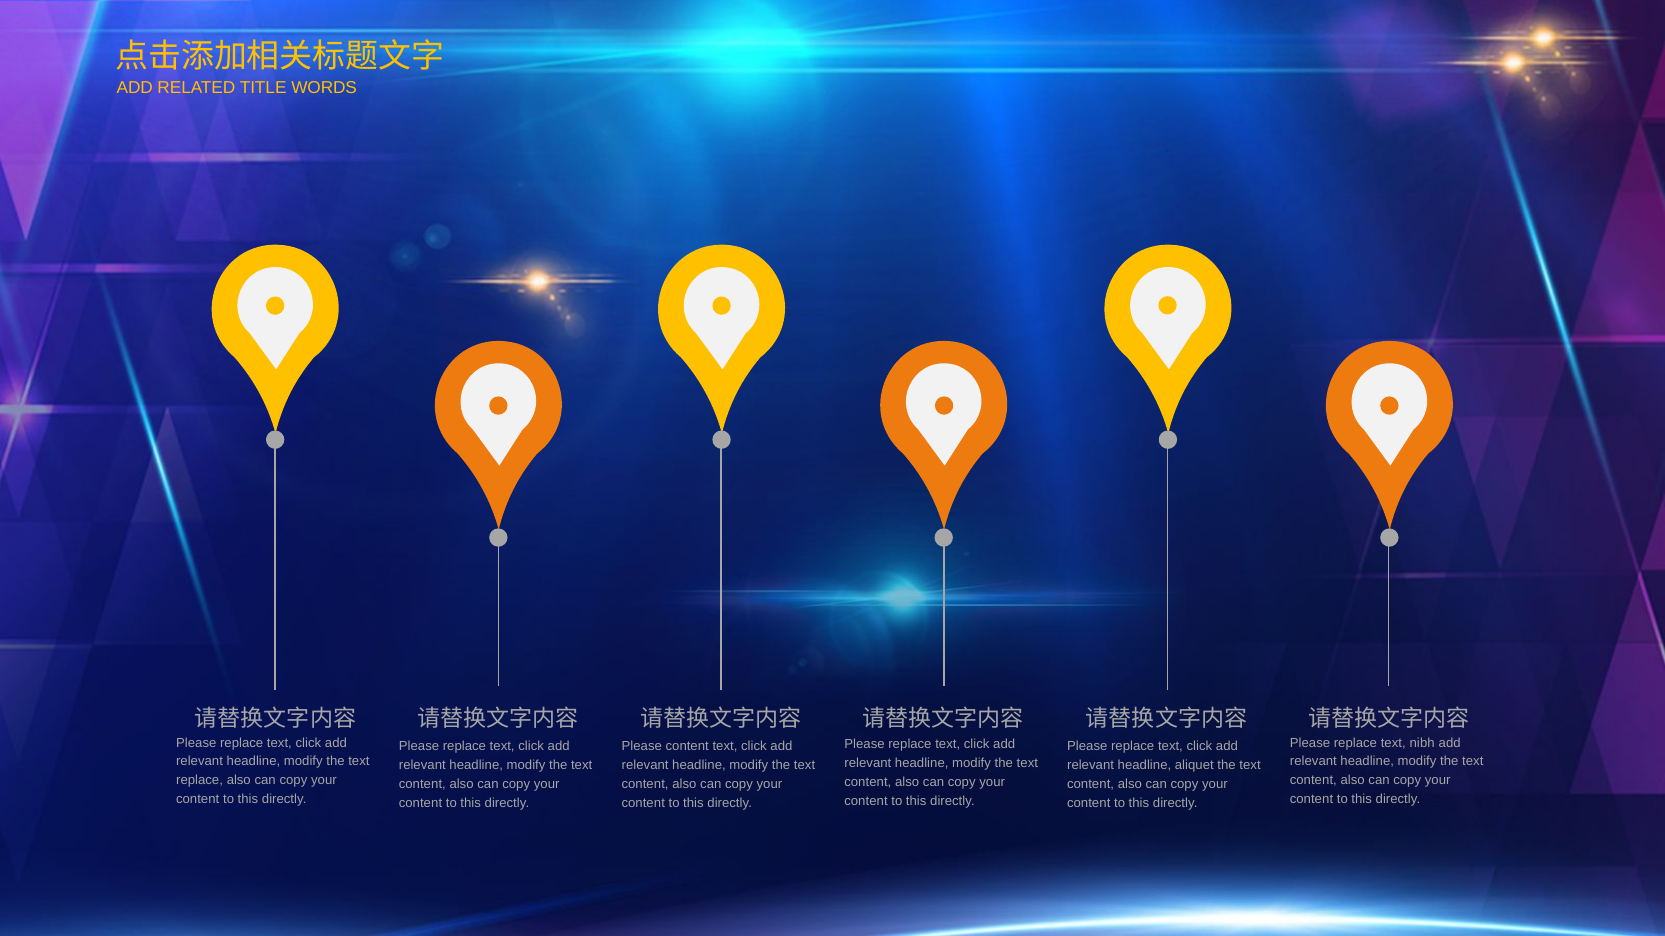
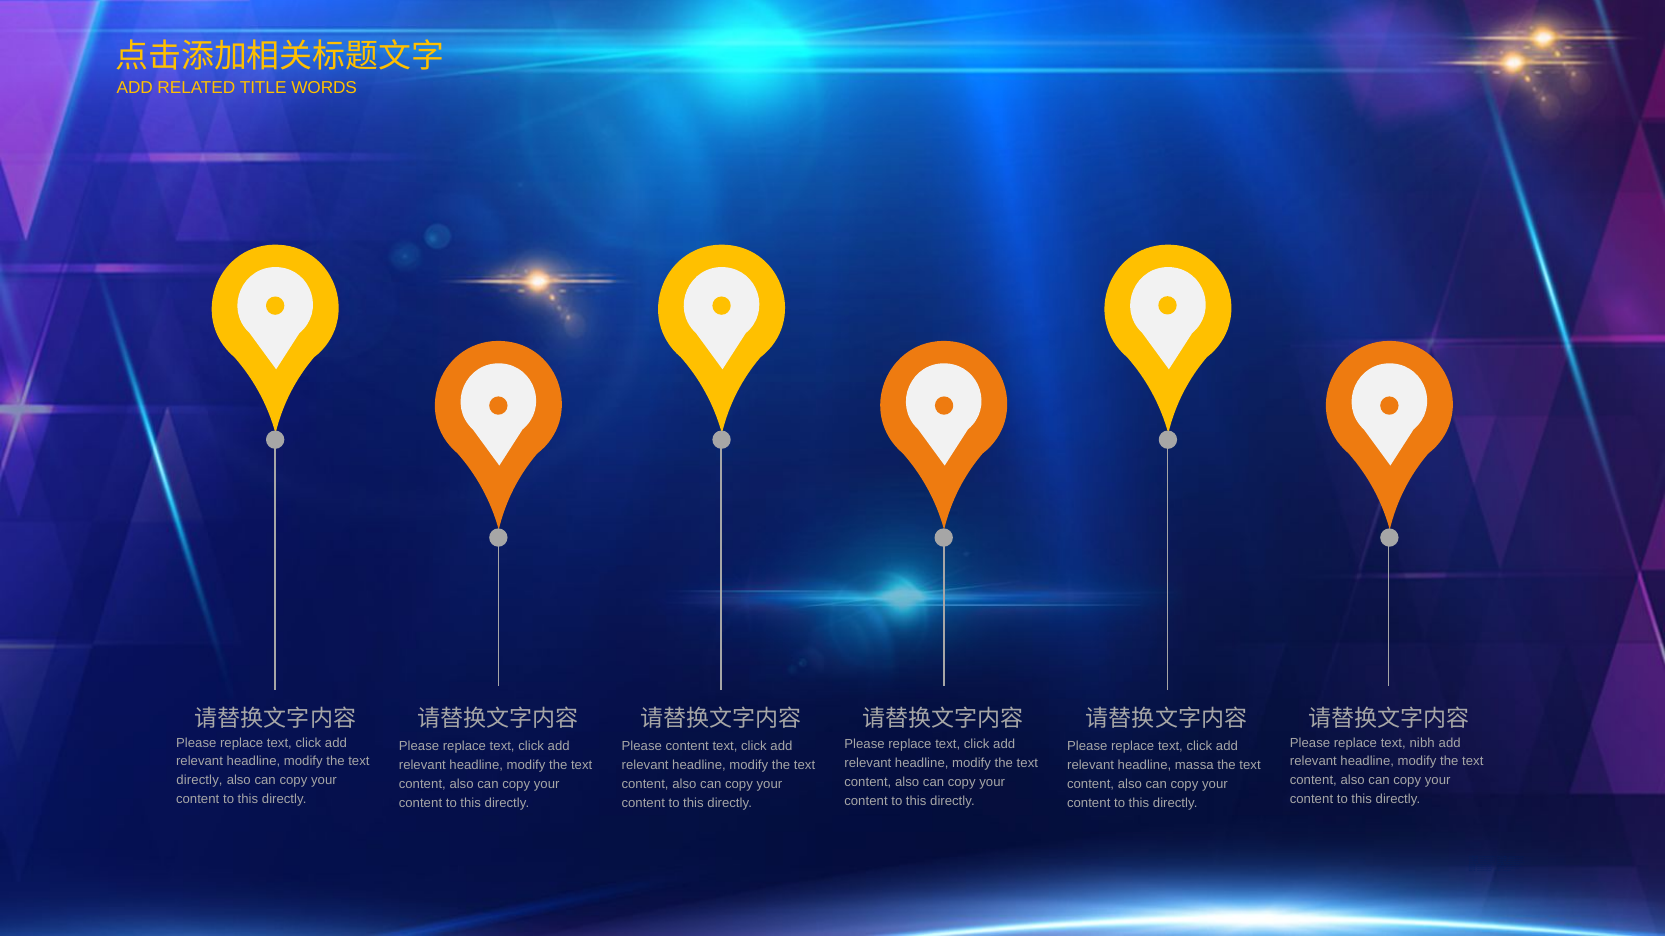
aliquet: aliquet -> massa
replace at (200, 781): replace -> directly
